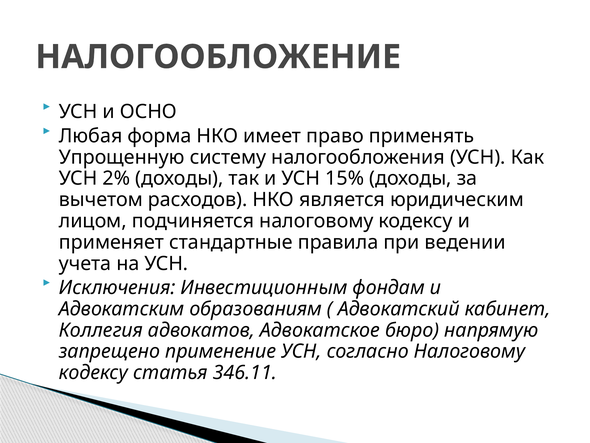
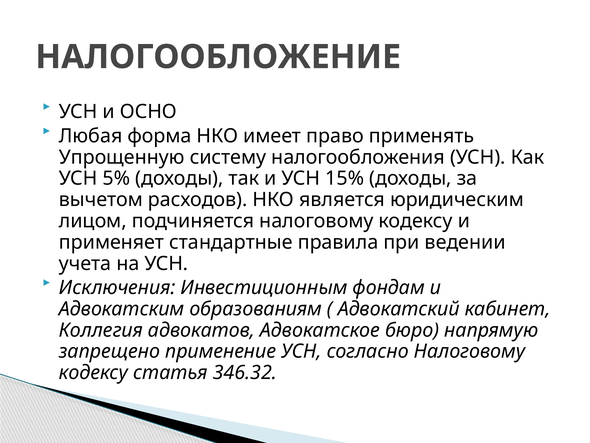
2%: 2% -> 5%
346.11: 346.11 -> 346.32
